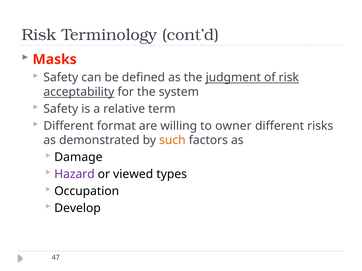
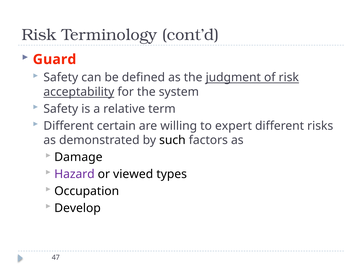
Masks: Masks -> Guard
format: format -> certain
owner: owner -> expert
such colour: orange -> black
